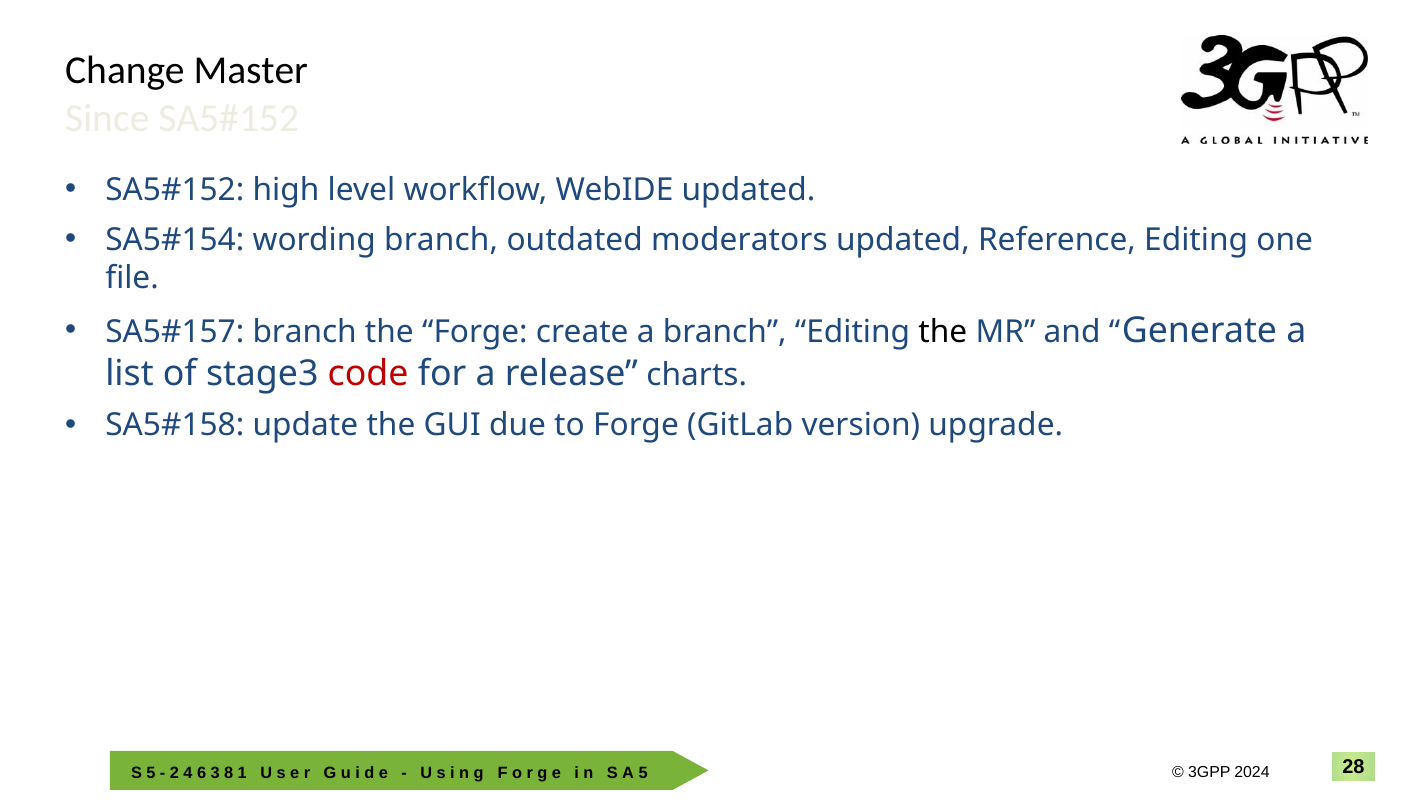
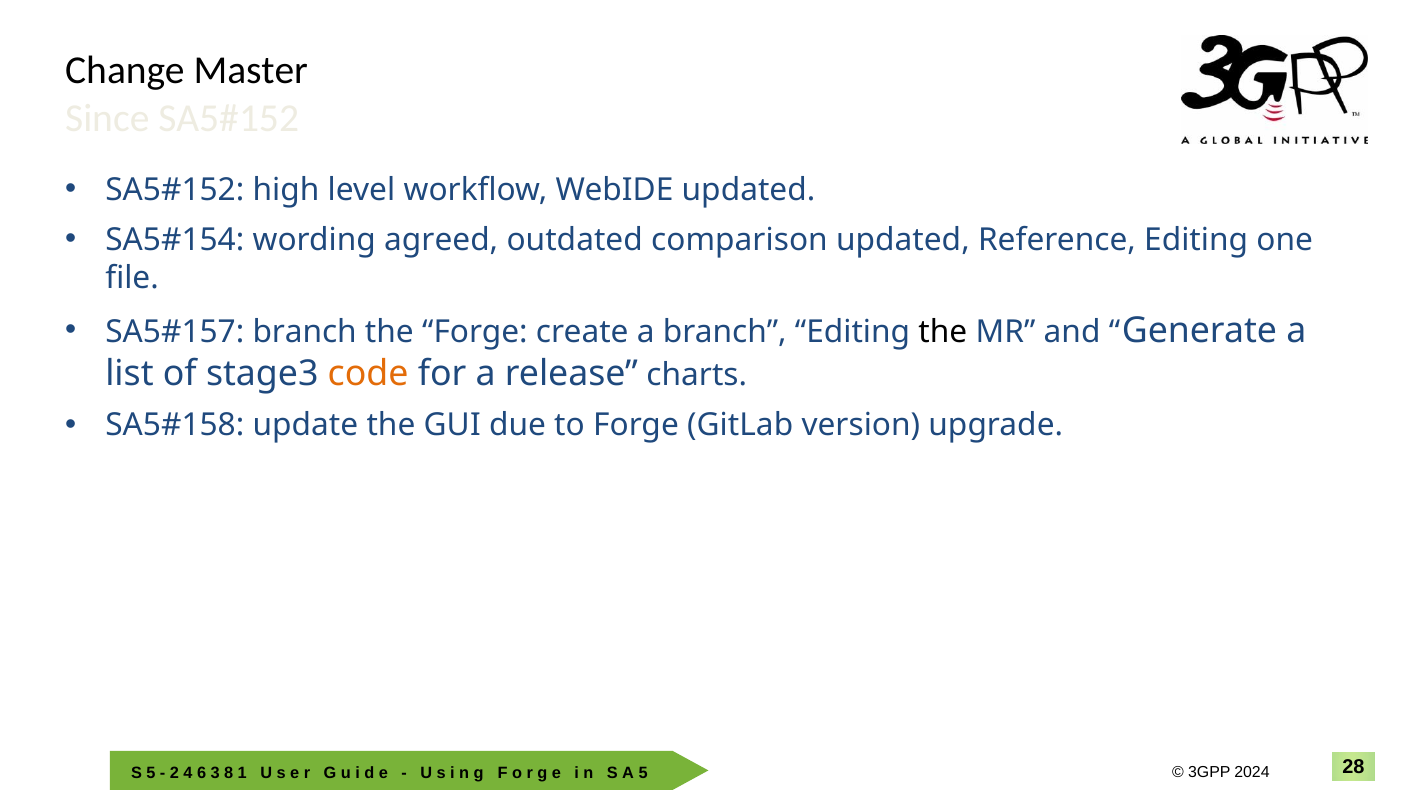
wording branch: branch -> agreed
moderators: moderators -> comparison
code colour: red -> orange
